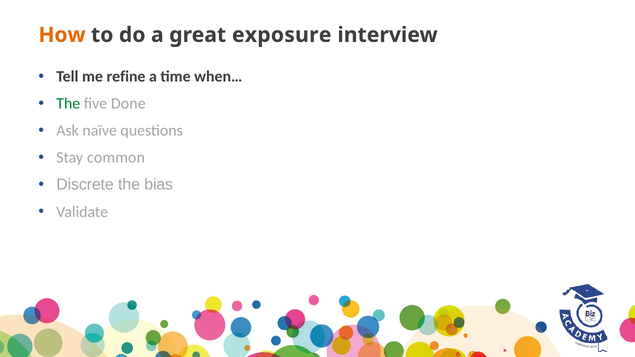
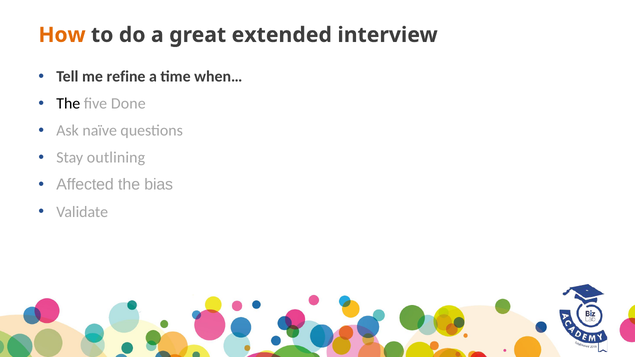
exposure: exposure -> extended
The at (68, 104) colour: green -> black
common: common -> outlining
Discrete: Discrete -> Affected
